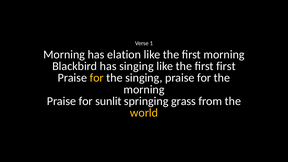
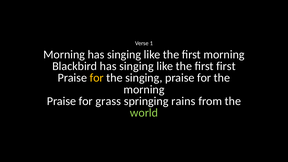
Morning has elation: elation -> singing
sunlit: sunlit -> grass
grass: grass -> rains
world colour: yellow -> light green
